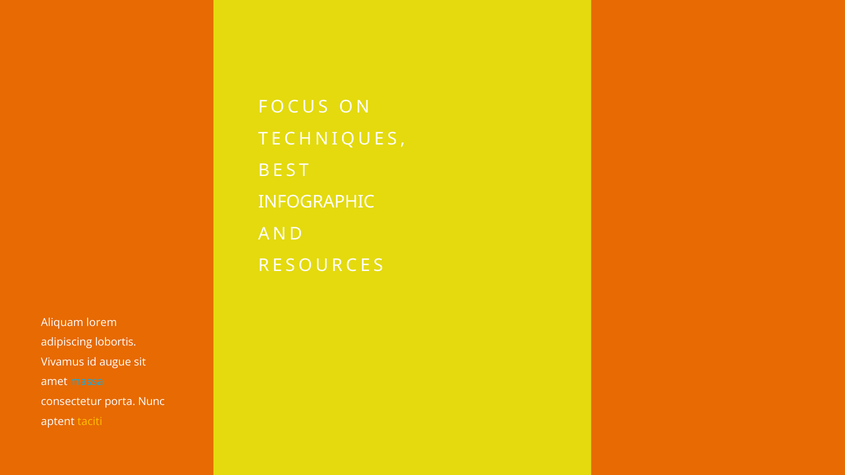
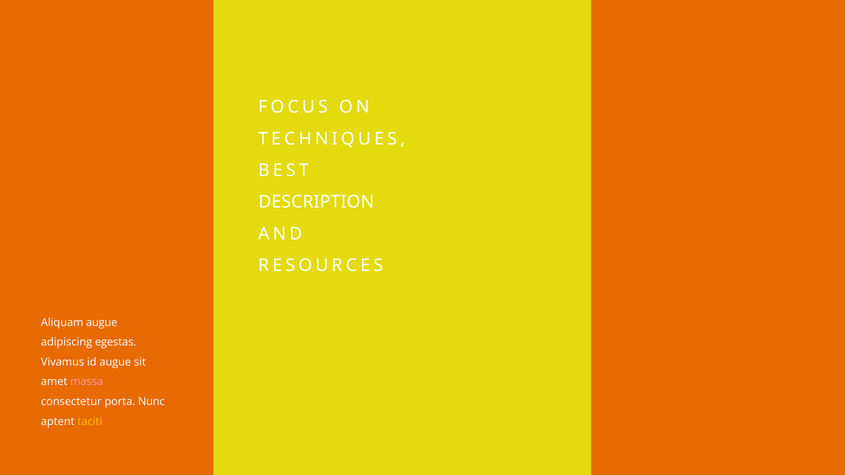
INFOGRAPHIC: INFOGRAPHIC -> DESCRIPTION
Aliquam lorem: lorem -> augue
lobortis: lobortis -> egestas
massa colour: light blue -> pink
